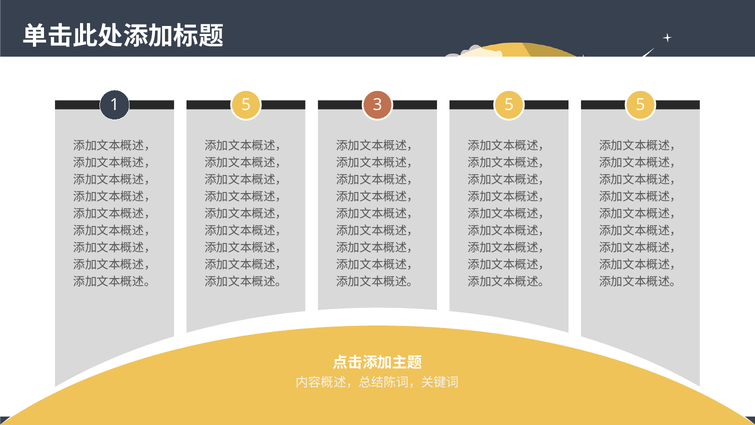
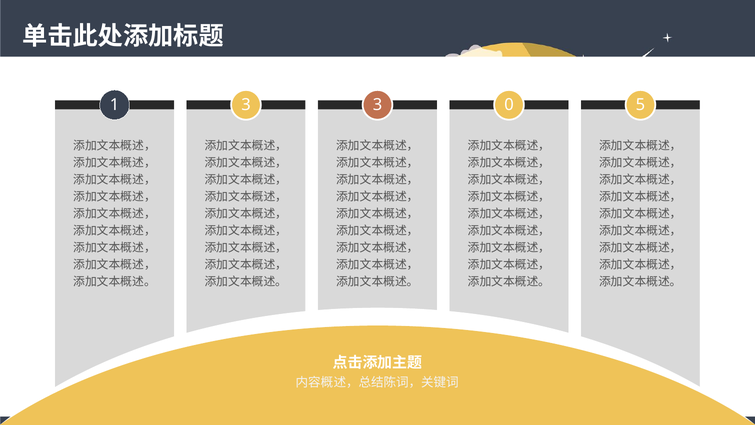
1 5: 5 -> 3
3 5: 5 -> 0
